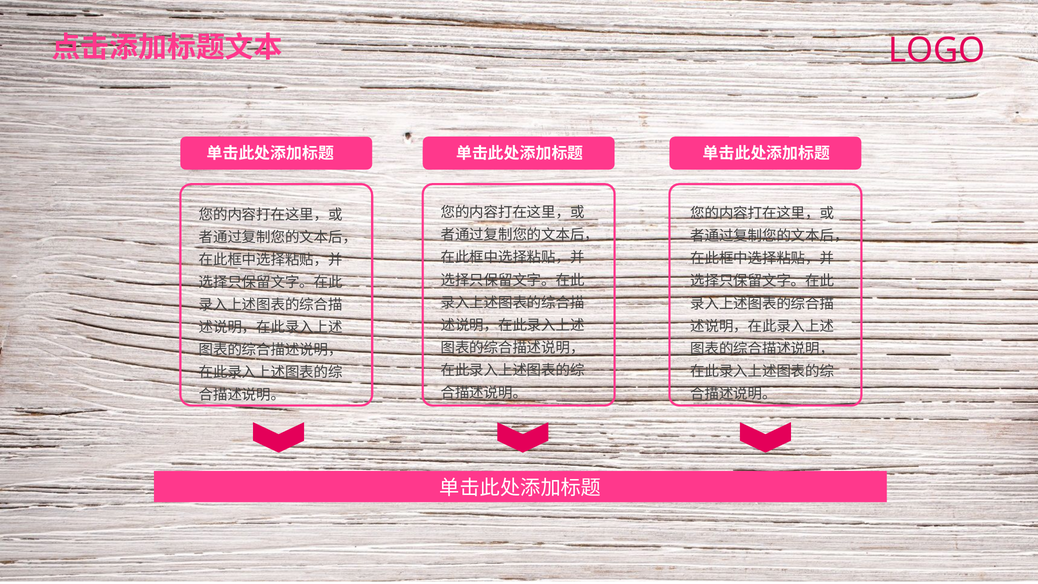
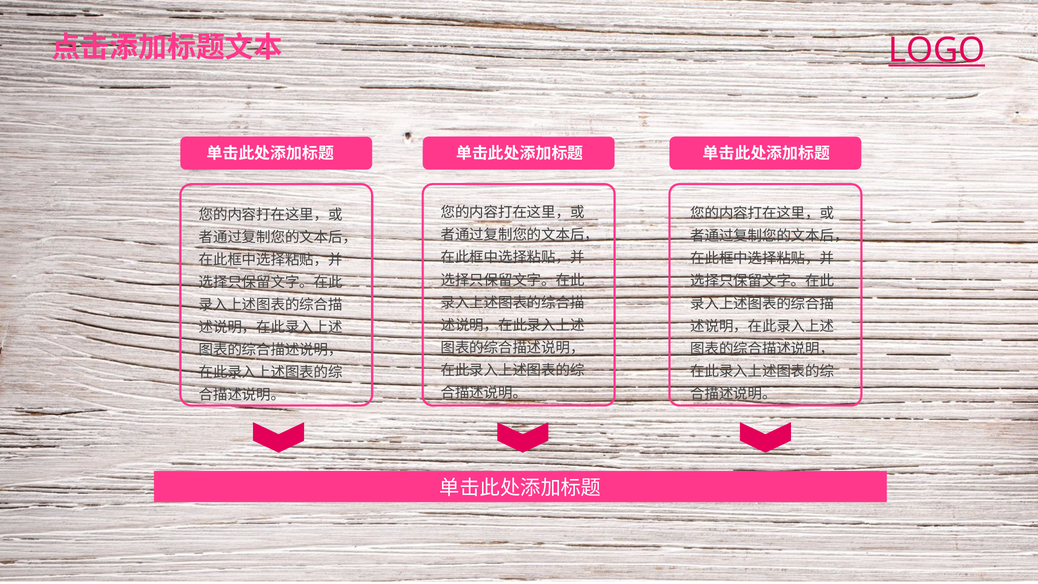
LOGO underline: none -> present
